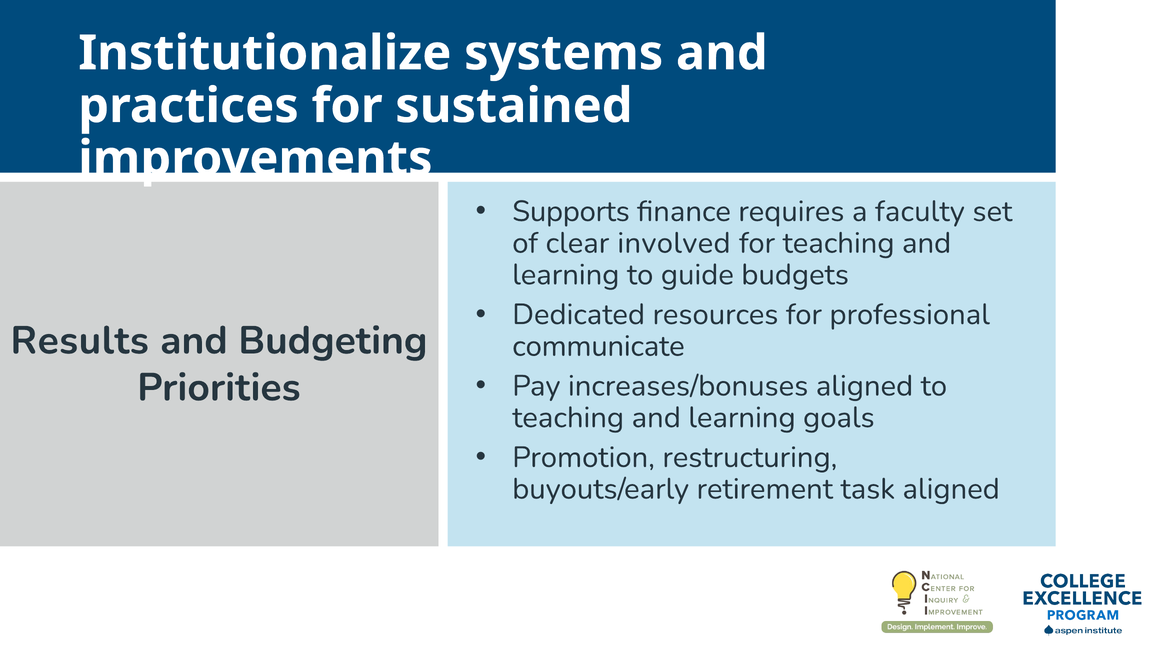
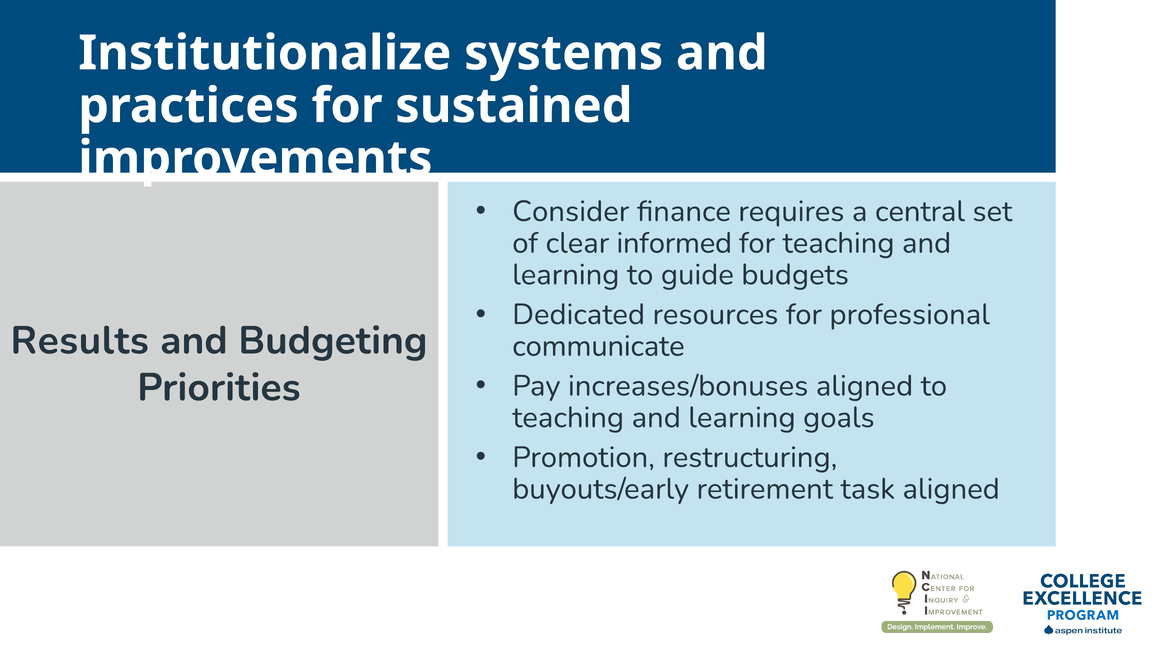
Supports: Supports -> Consider
faculty: faculty -> central
involved: involved -> informed
